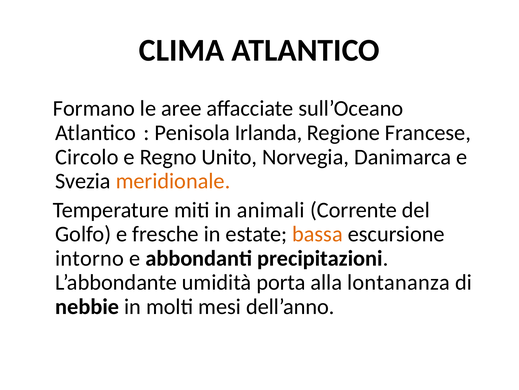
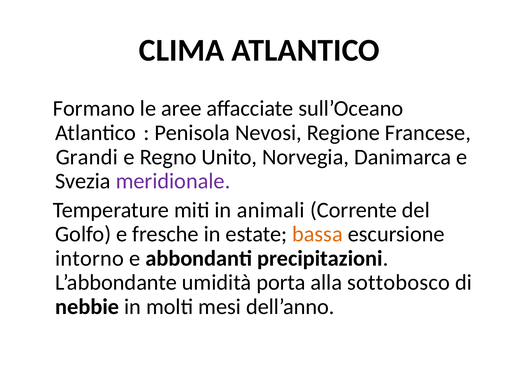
Irlanda: Irlanda -> Nevosi
Circolo: Circolo -> Grandi
meridionale colour: orange -> purple
lontananza: lontananza -> sottobosco
